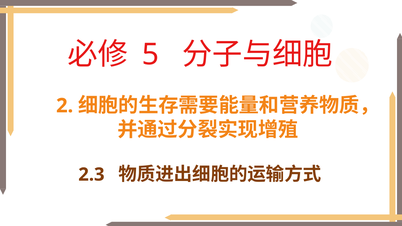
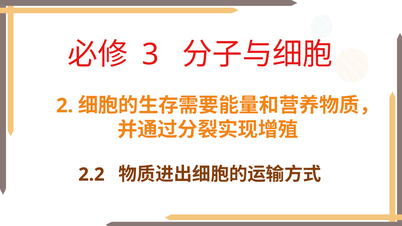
5: 5 -> 3
2.3: 2.3 -> 2.2
